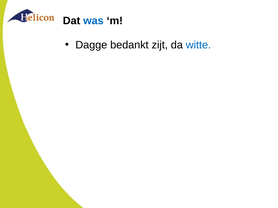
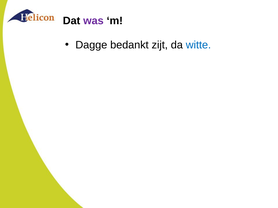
was colour: blue -> purple
